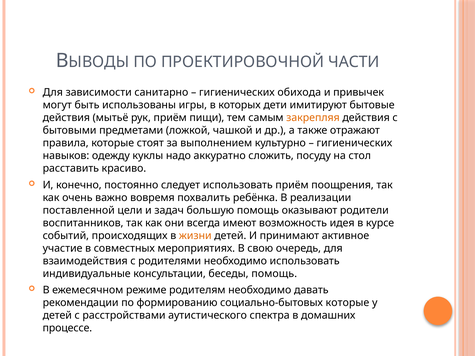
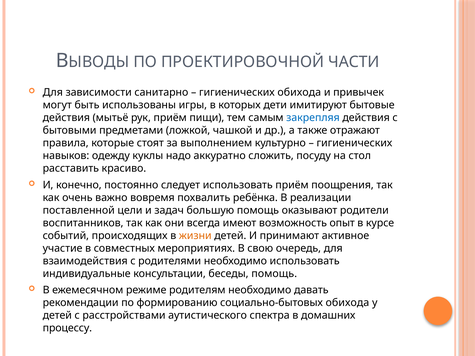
закрепляя colour: orange -> blue
идея: идея -> опыт
социально-бытовых которые: которые -> обихода
процессе: процессе -> процессу
